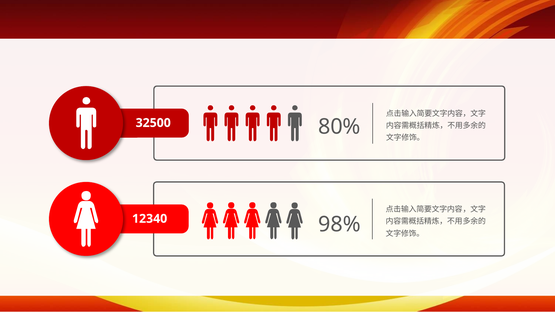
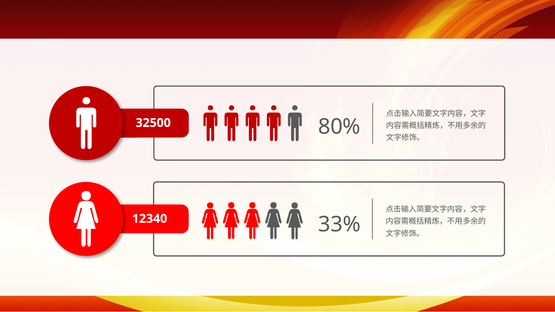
98%: 98% -> 33%
